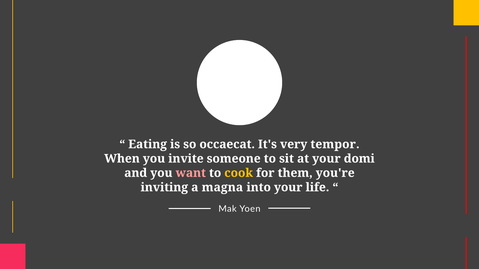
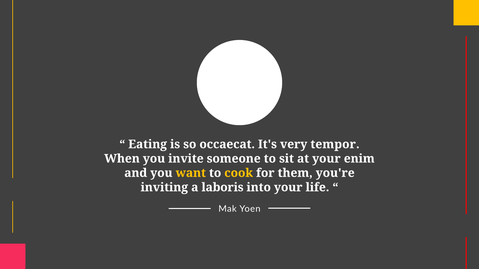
domi: domi -> enim
want colour: pink -> yellow
magna: magna -> laboris
